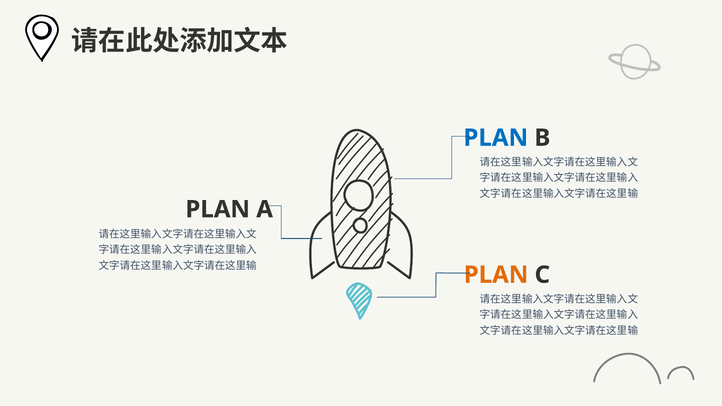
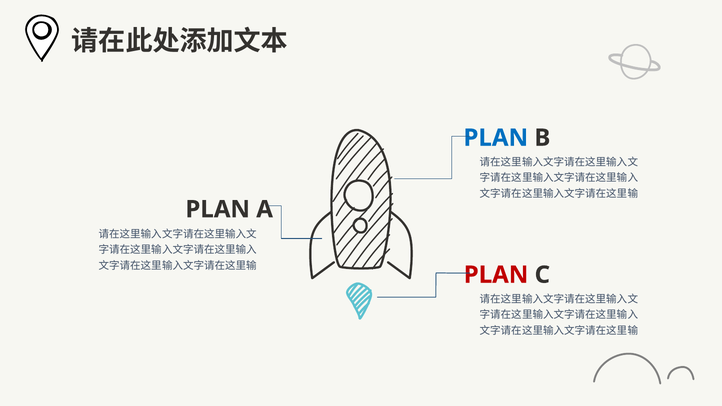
PLAN at (496, 275) colour: orange -> red
